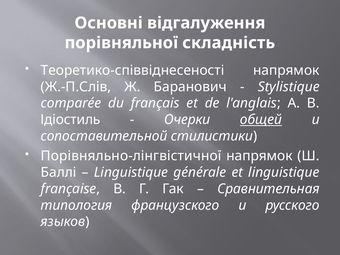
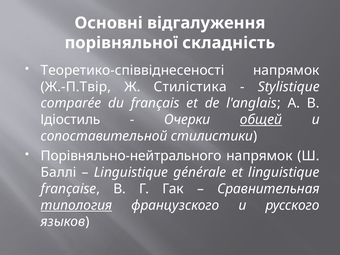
Ж.-П.Слів: Ж.-П.Слів -> Ж.-П.Твір
Баранович: Баранович -> Стилістика
Порівняльно-лінгвістичної: Порівняльно-лінгвістичної -> Порівняльно-нейтрального
типология underline: none -> present
